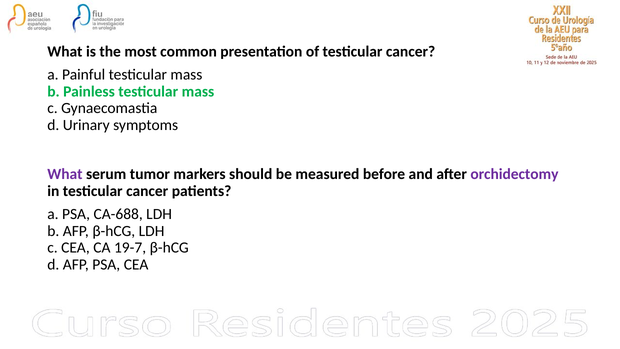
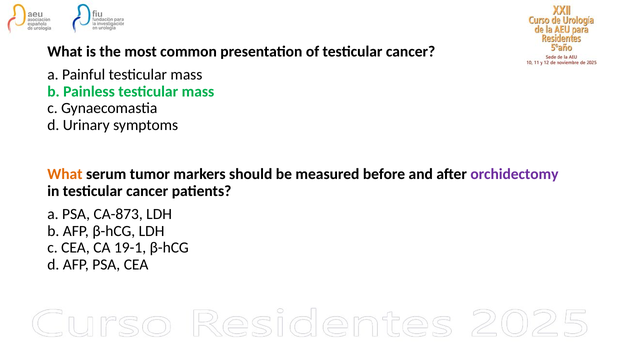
What at (65, 174) colour: purple -> orange
CA-688: CA-688 -> CA-873
19-7: 19-7 -> 19-1
